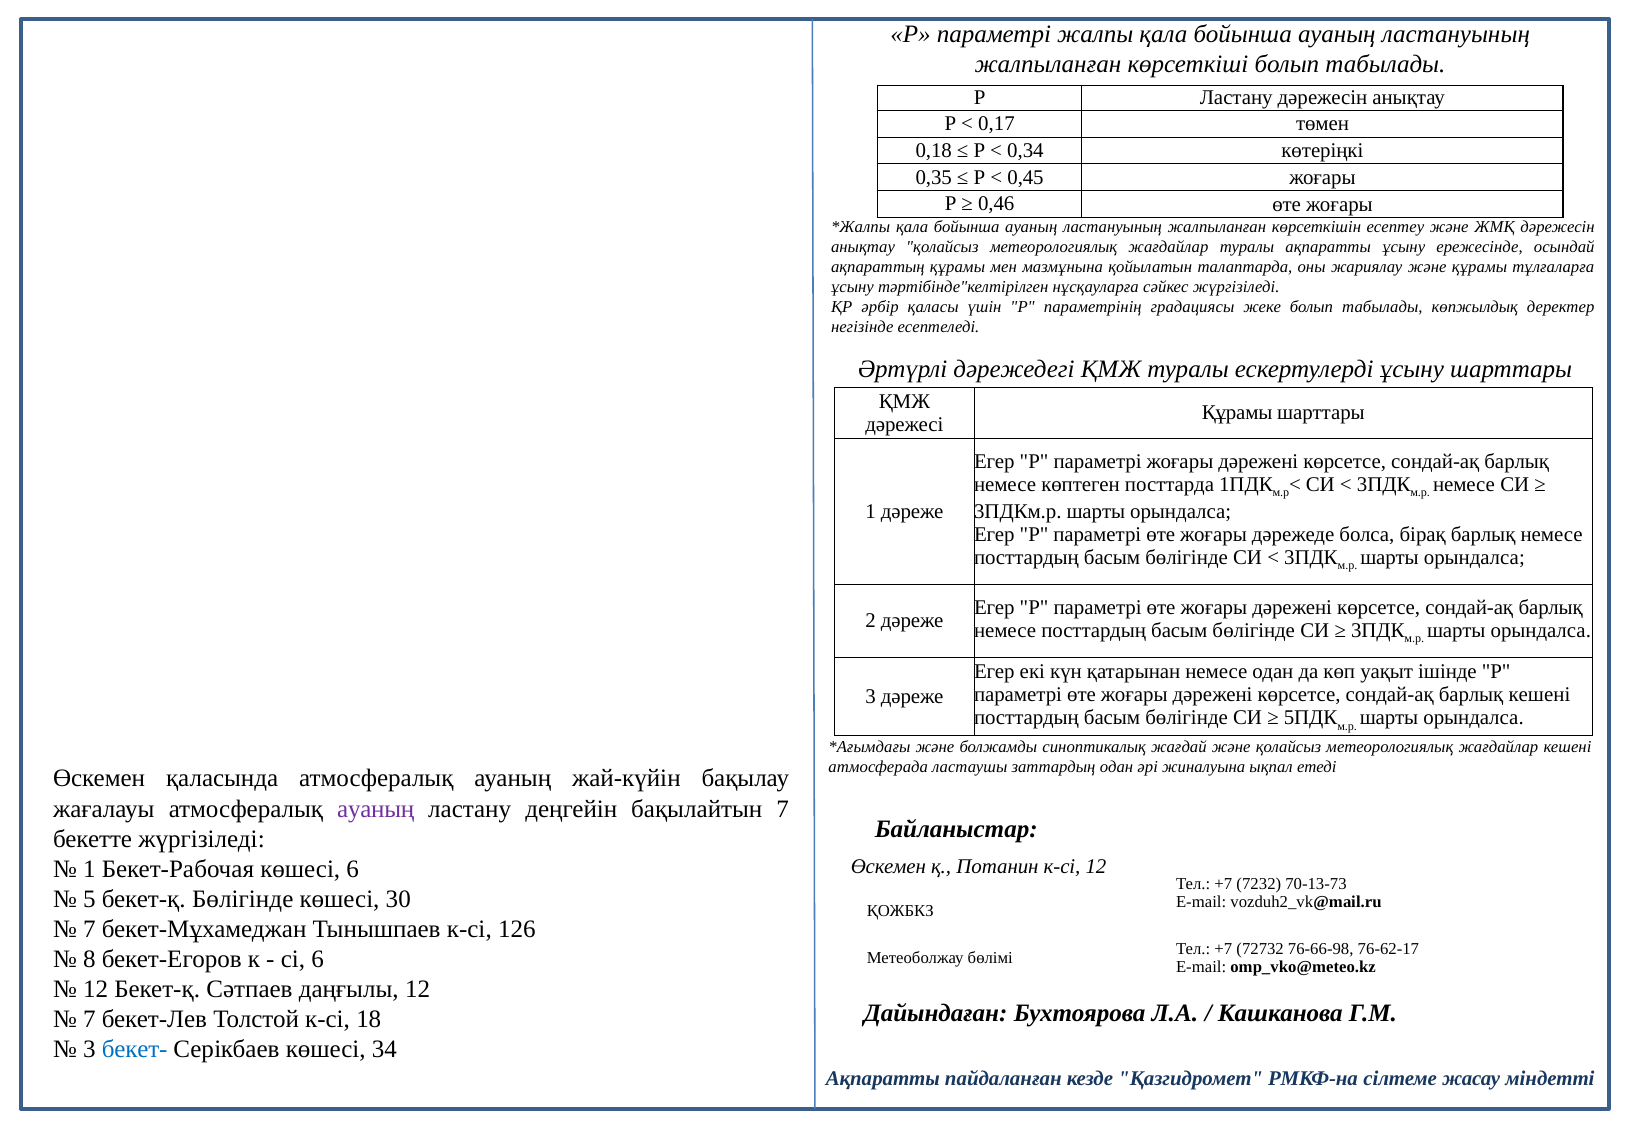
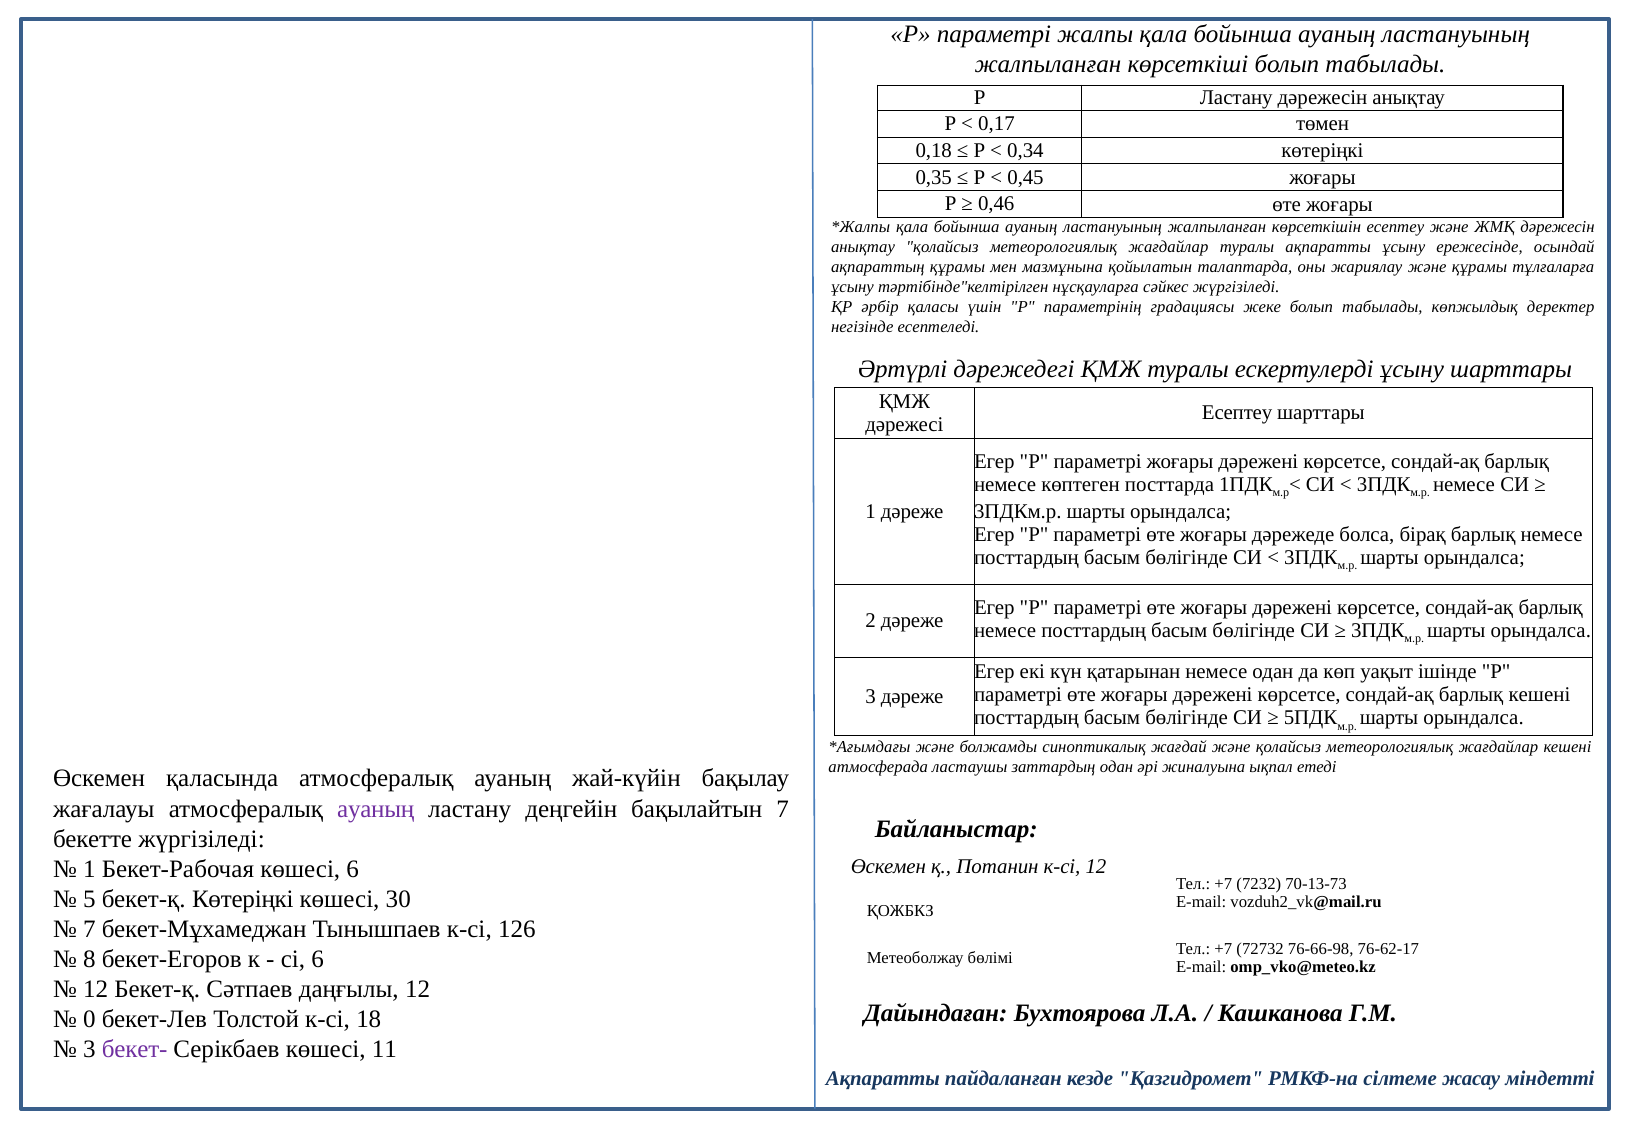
Құрамы at (1237, 413): Құрамы -> Есептеу
бекет-қ Бөлігінде: Бөлігінде -> Көтеріңкі
7 at (89, 1020): 7 -> 0
бекет- colour: blue -> purple
34: 34 -> 11
